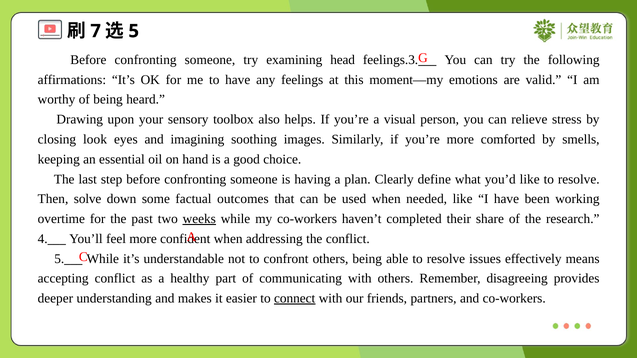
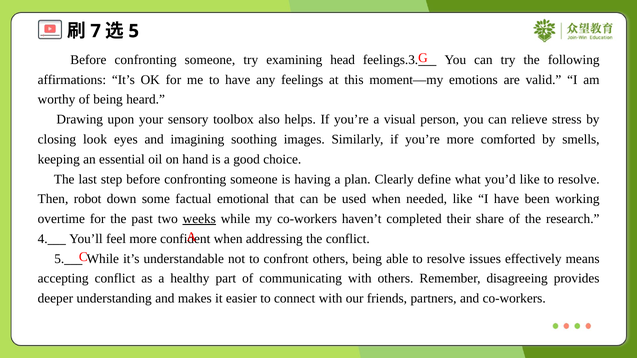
solve: solve -> robot
outcomes: outcomes -> emotional
connect underline: present -> none
